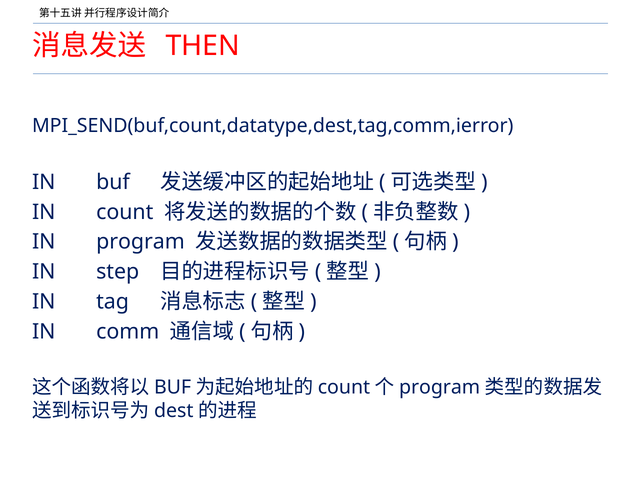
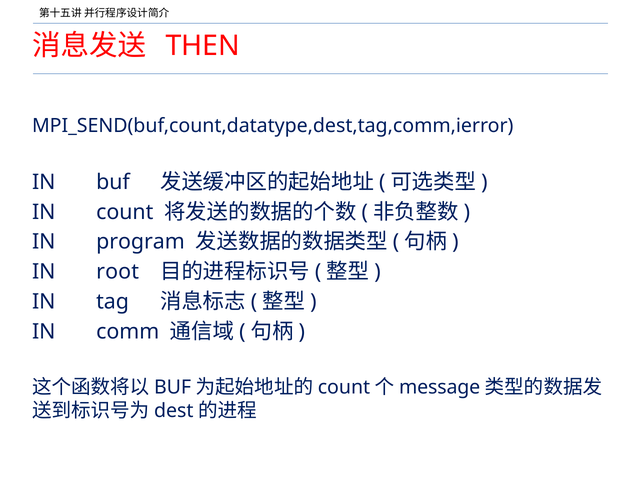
step: step -> root
program at (440, 387): program -> message
